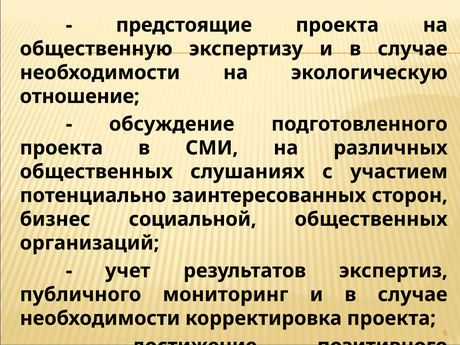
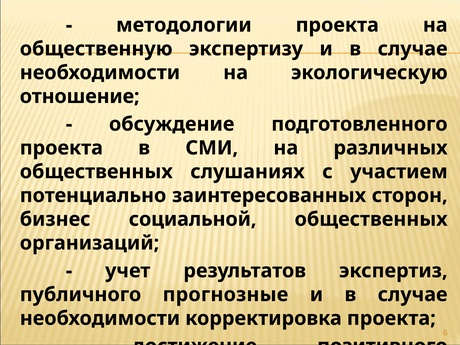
предстоящие: предстоящие -> методологии
мониторинг: мониторинг -> прогнозные
